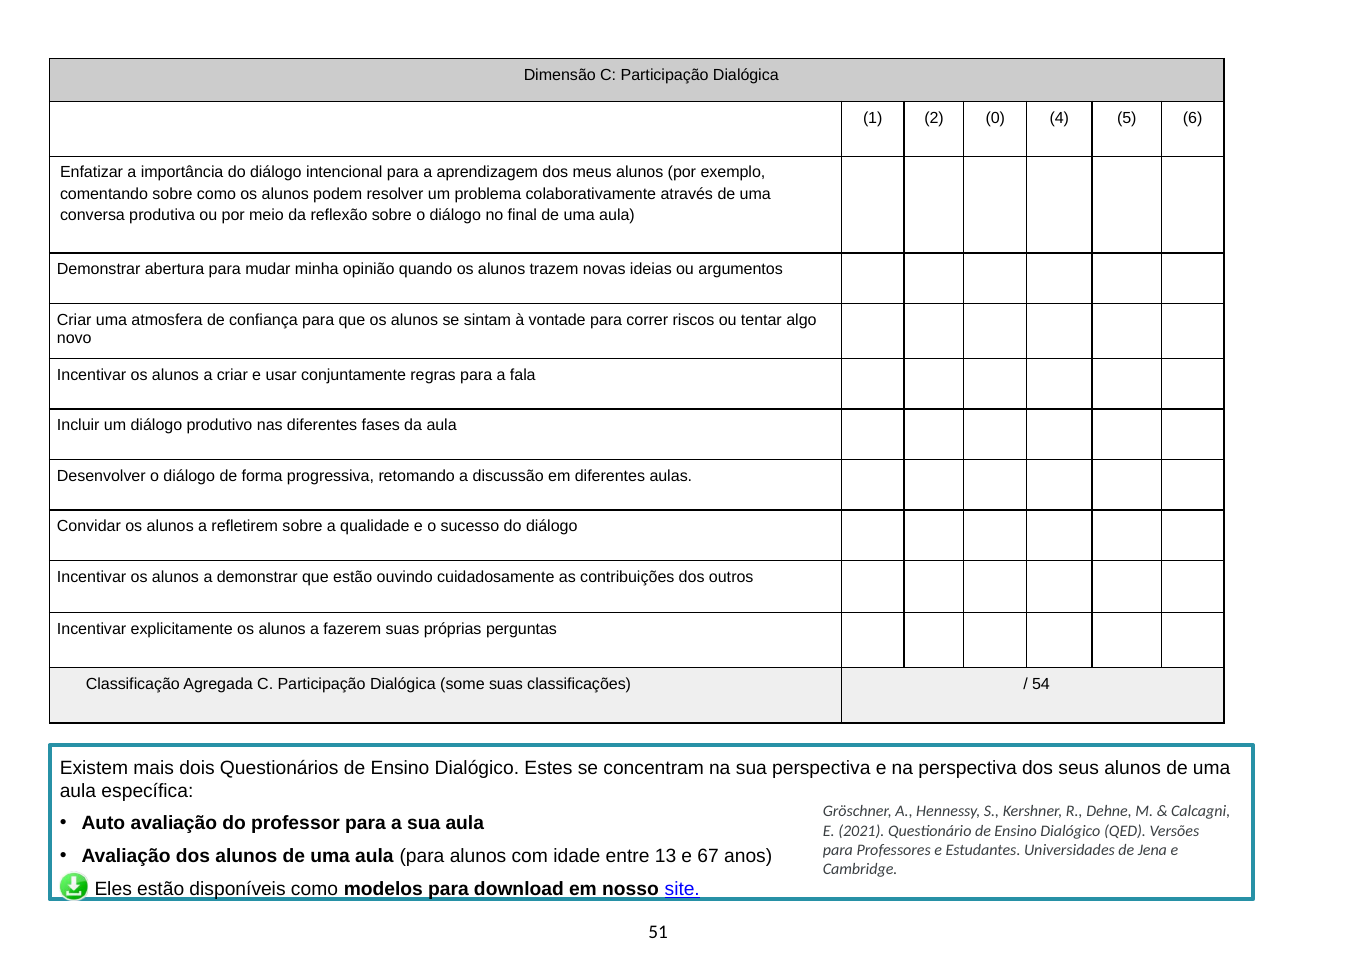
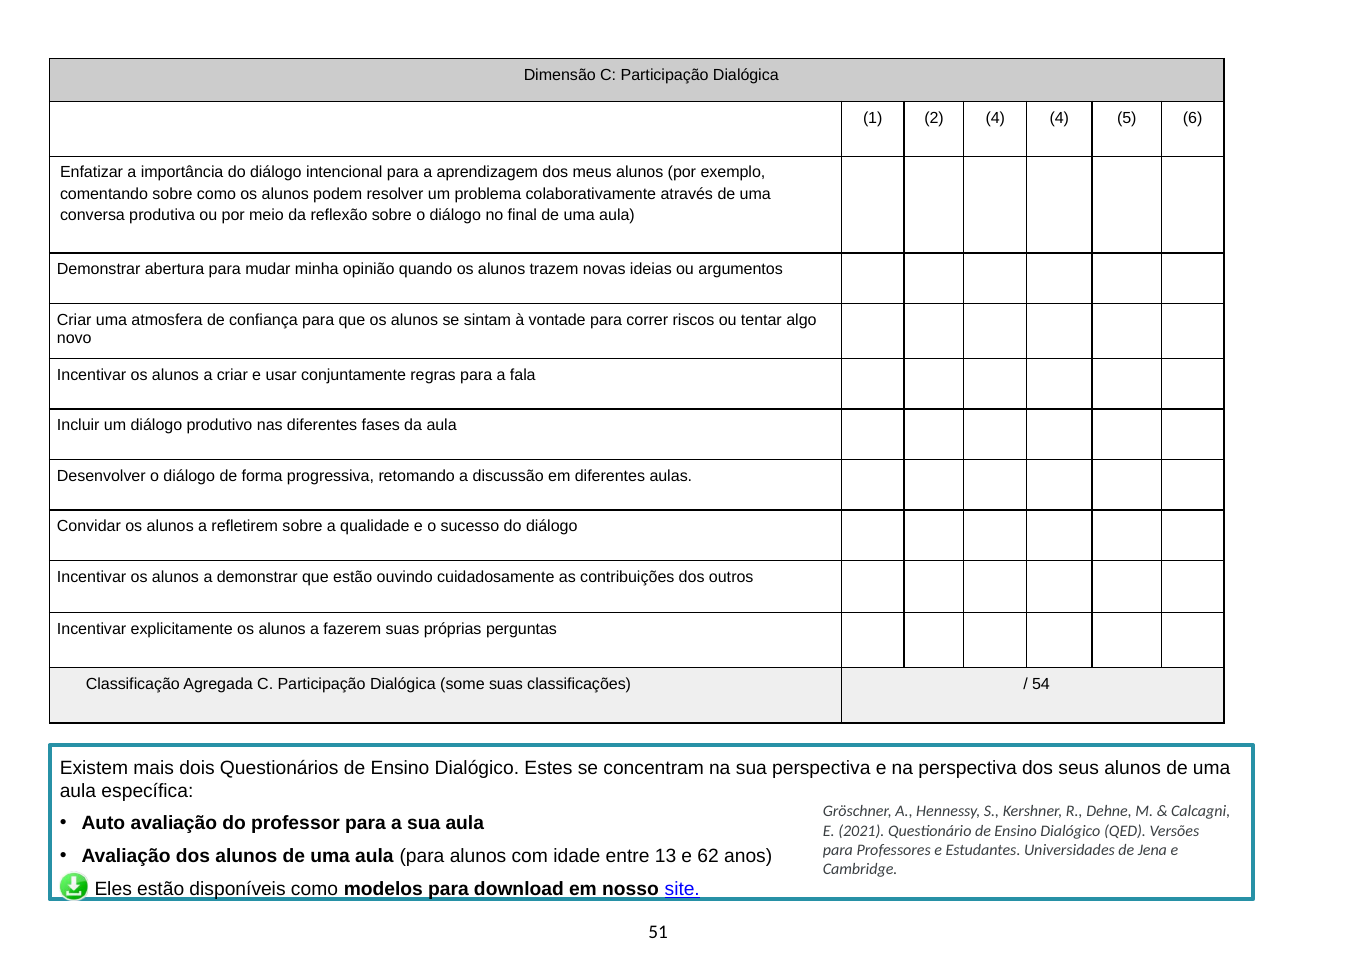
2 0: 0 -> 4
67: 67 -> 62
